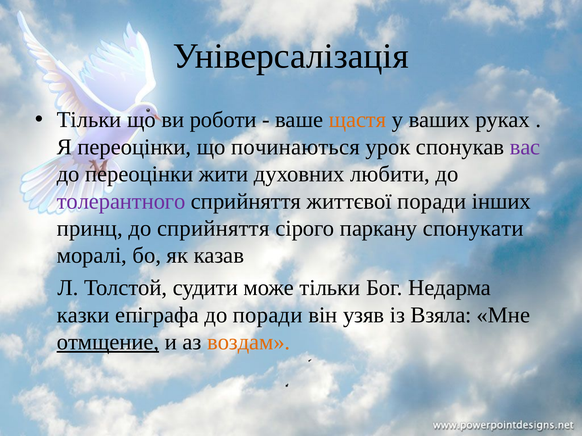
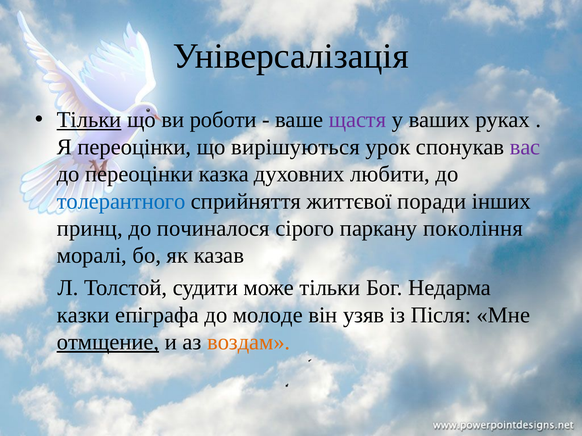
Тільки at (89, 120) underline: none -> present
щастя colour: orange -> purple
починаються: починаються -> вирішуються
жити: жити -> казка
толерантного colour: purple -> blue
до сприйняття: сприйняття -> починалося
спонукати: спонукати -> покоління
до поради: поради -> молоде
Взяла: Взяла -> Після
